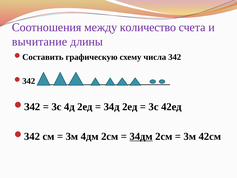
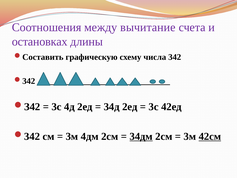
количество: количество -> вычитание
вычитание: вычитание -> остановках
42см underline: none -> present
